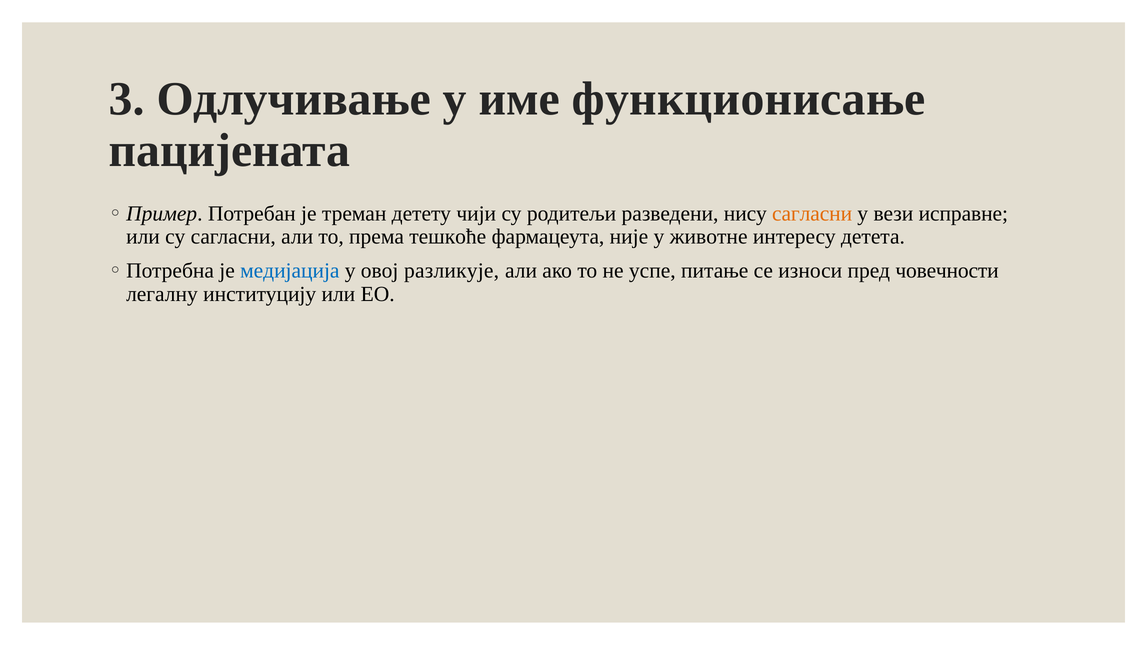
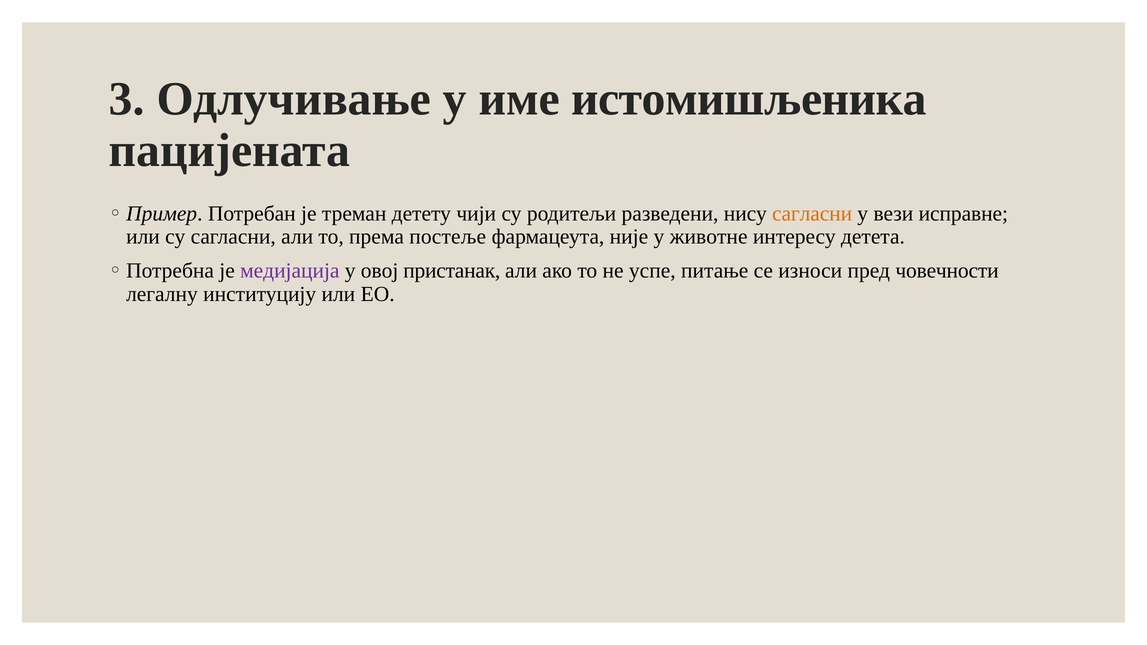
функционисање: функционисање -> истомишљеника
тешкоће: тешкоће -> постеље
медијација colour: blue -> purple
разликује: разликује -> пристанак
